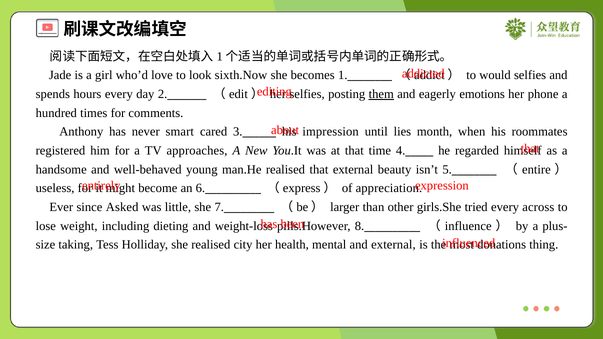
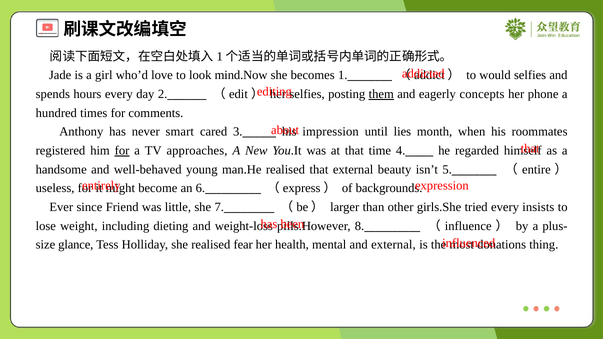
sixth.Now: sixth.Now -> mind.Now
emotions: emotions -> concepts
for at (122, 151) underline: none -> present
appreciation: appreciation -> backgrounds
Asked: Asked -> Friend
across: across -> insists
taking: taking -> glance
city: city -> fear
